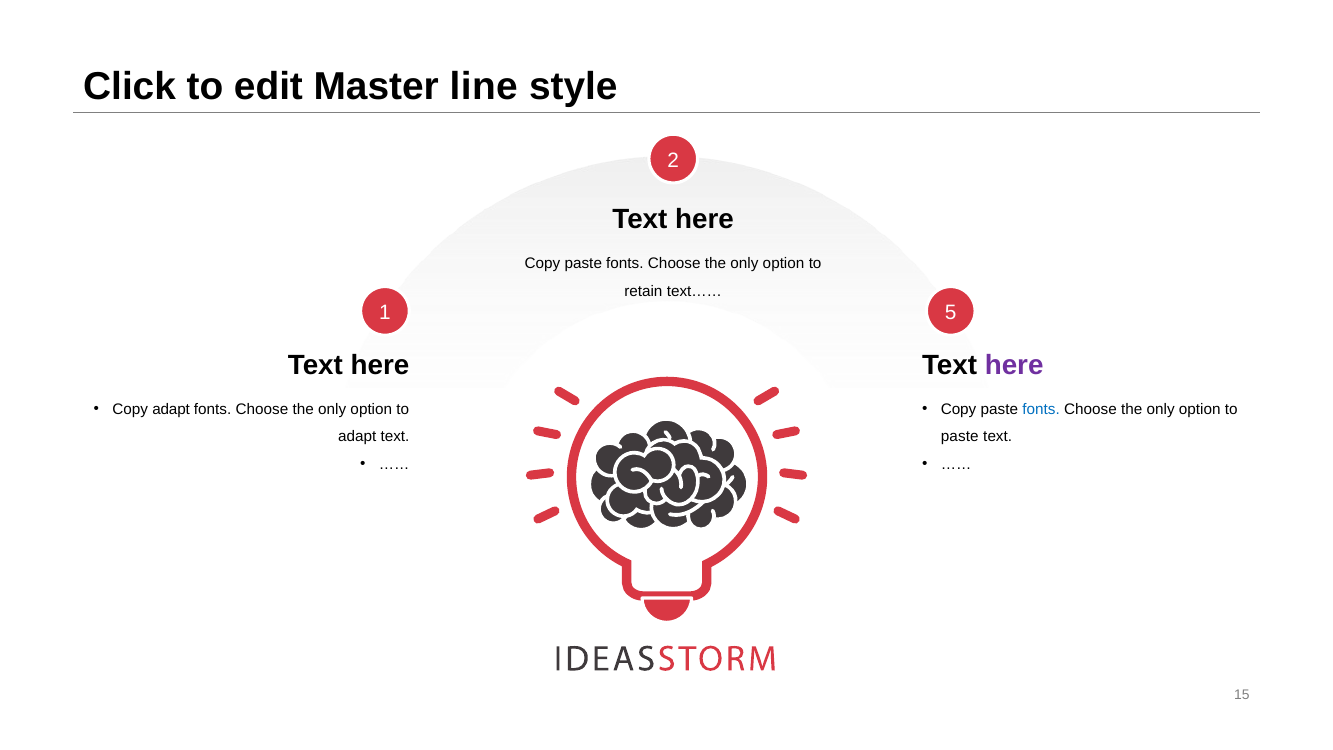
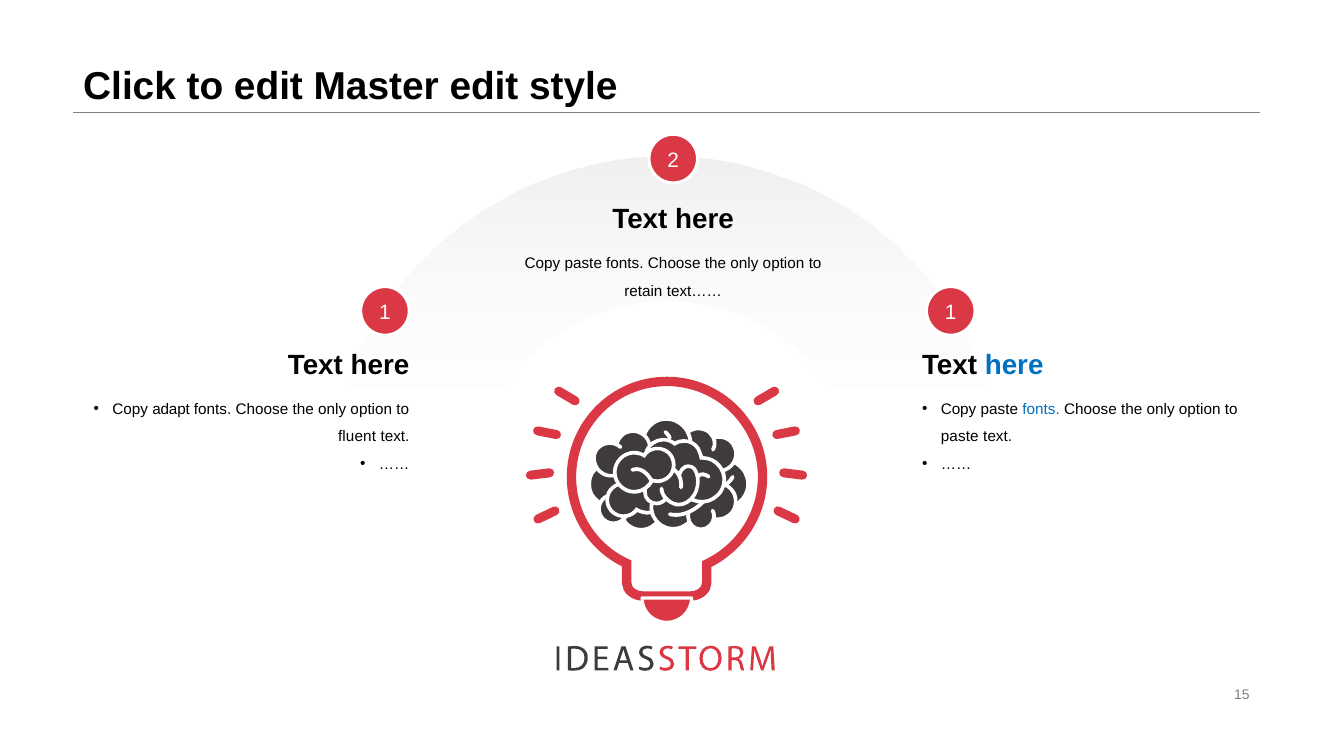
Master line: line -> edit
1 5: 5 -> 1
here at (1014, 365) colour: purple -> blue
adapt at (357, 437): adapt -> fluent
